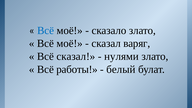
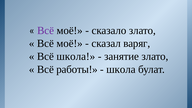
Всё at (46, 30) colour: blue -> purple
Всё сказал: сказал -> школа
нулями: нулями -> занятие
белый at (121, 69): белый -> школа
